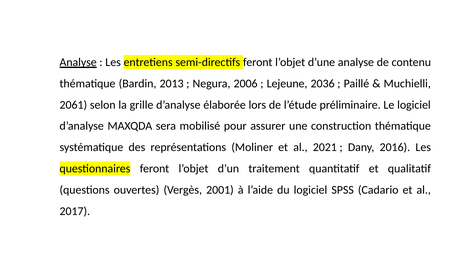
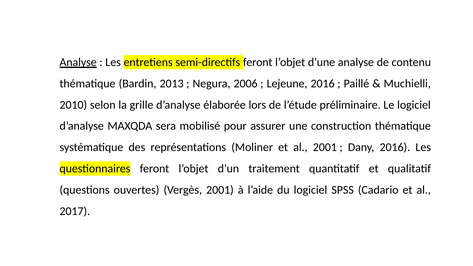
Lejeune 2036: 2036 -> 2016
2061: 2061 -> 2010
al 2021: 2021 -> 2001
